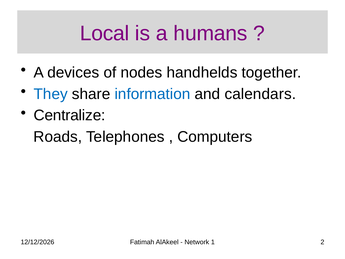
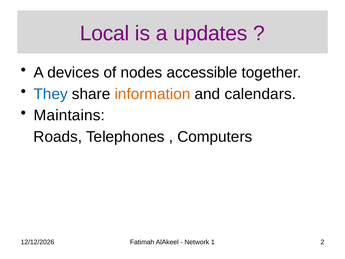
humans: humans -> updates
handhelds: handhelds -> accessible
information colour: blue -> orange
Centralize: Centralize -> Maintains
